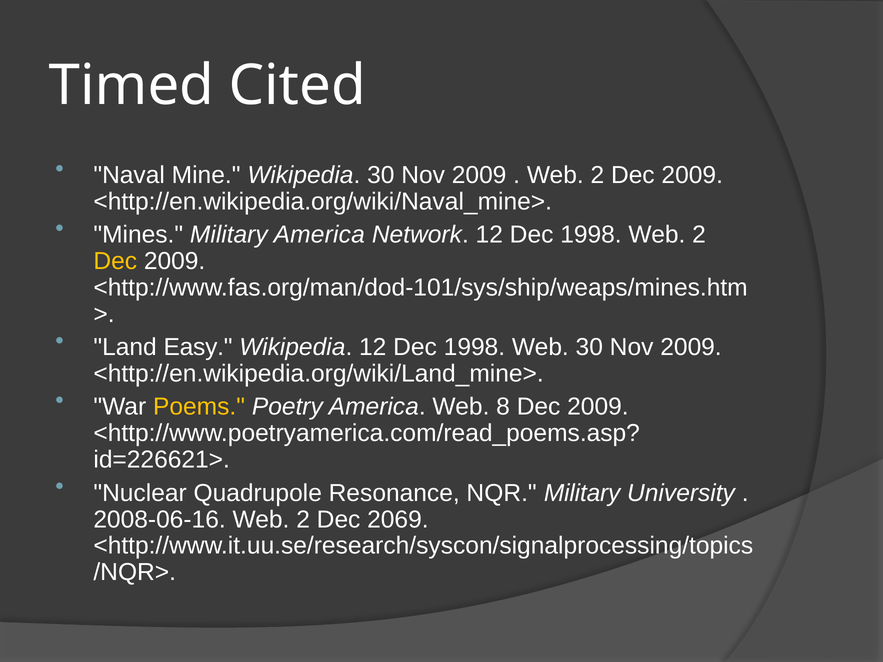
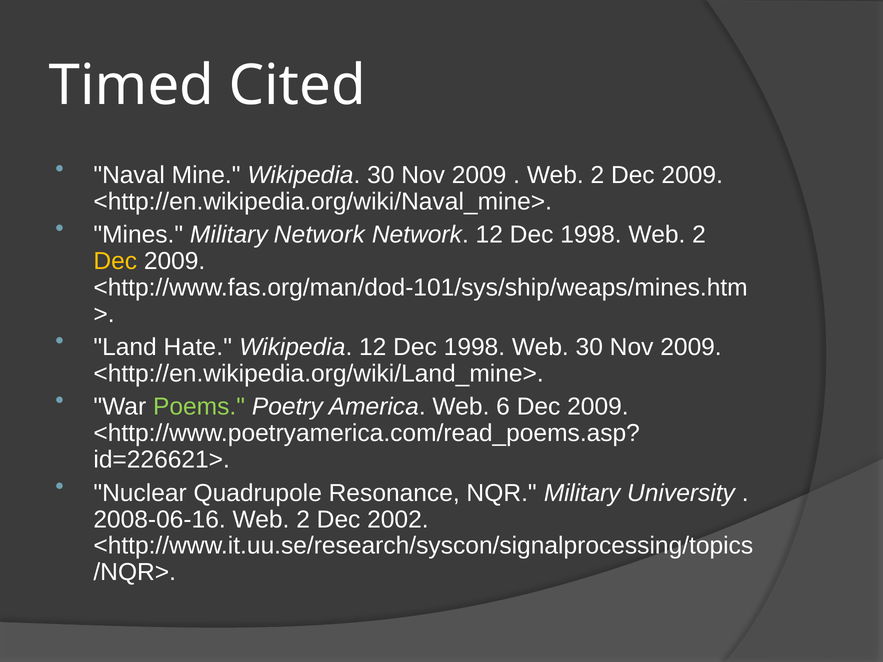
Military America: America -> Network
Easy: Easy -> Hate
Poems colour: yellow -> light green
8: 8 -> 6
2069: 2069 -> 2002
